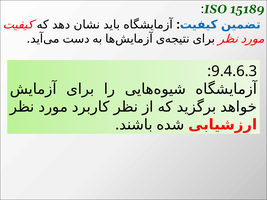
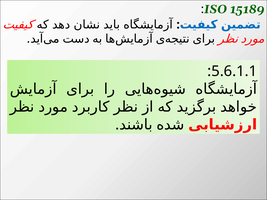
9.4.6.3: 9.4.6.3 -> 5.6.1.1
